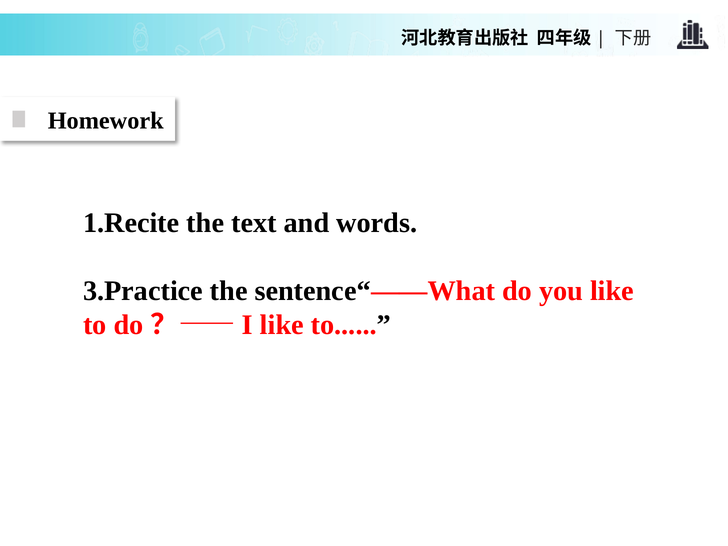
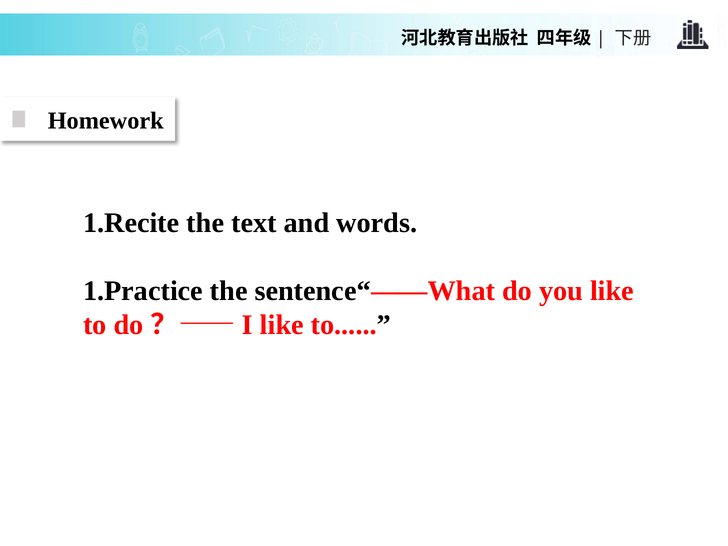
3.Practice: 3.Practice -> 1.Practice
